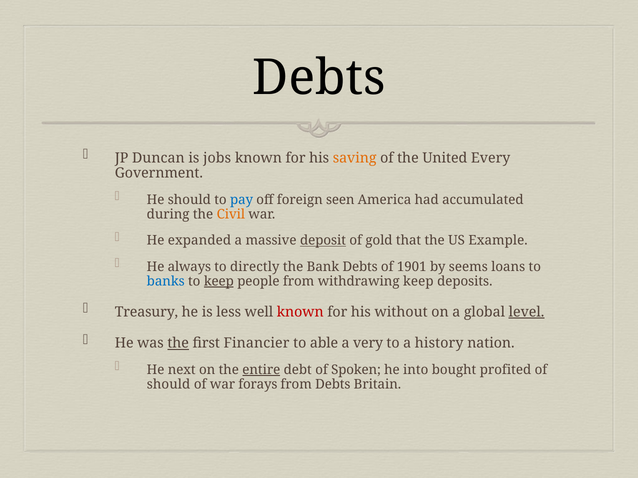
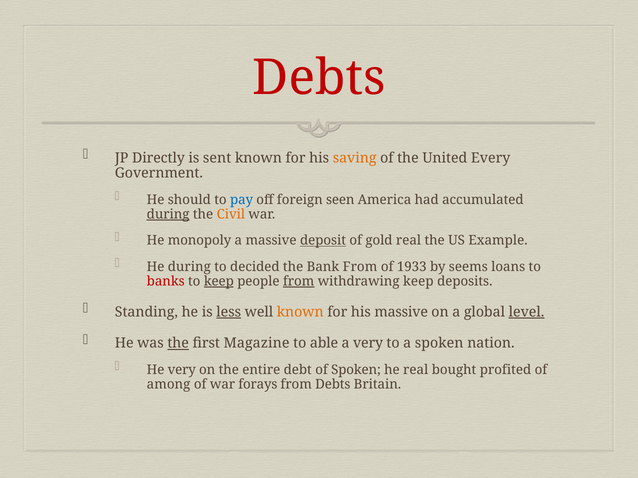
Debts at (319, 78) colour: black -> red
Duncan: Duncan -> Directly
jobs: jobs -> sent
during at (168, 214) underline: none -> present
expanded: expanded -> monopoly
gold that: that -> real
He always: always -> during
directly: directly -> decided
Bank Debts: Debts -> From
1901: 1901 -> 1933
banks colour: blue -> red
from at (299, 281) underline: none -> present
Treasury: Treasury -> Standing
less underline: none -> present
known at (300, 312) colour: red -> orange
his without: without -> massive
Financier: Financier -> Magazine
a history: history -> spoken
He next: next -> very
entire underline: present -> none
he into: into -> real
should at (169, 385): should -> among
